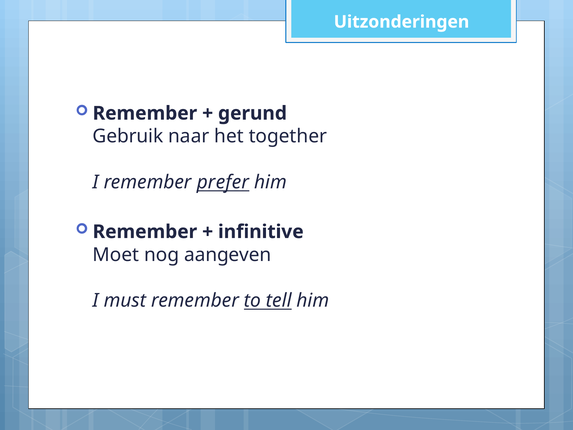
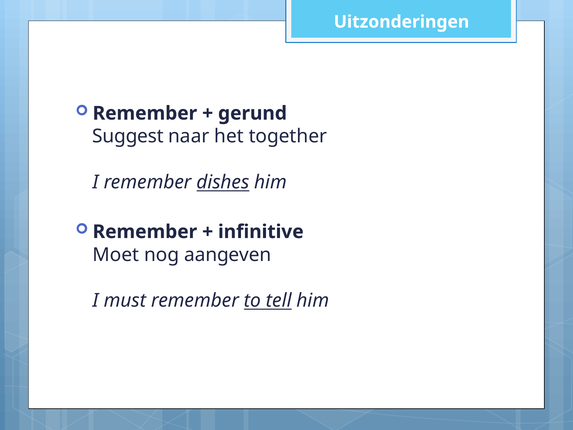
Gebruik: Gebruik -> Suggest
prefer: prefer -> dishes
